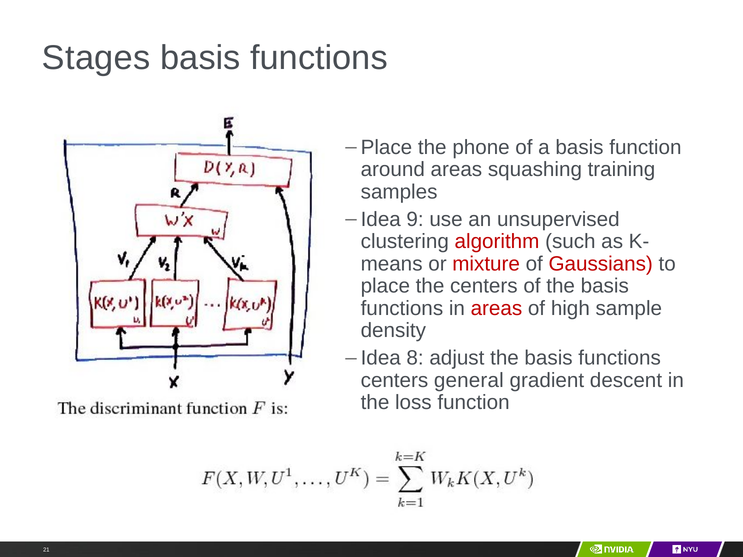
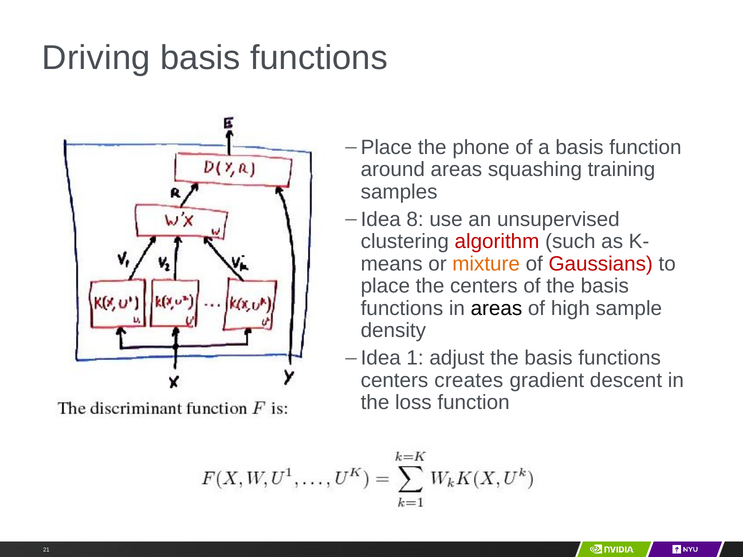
Stages: Stages -> Driving
9: 9 -> 8
mixture colour: red -> orange
areas at (496, 308) colour: red -> black
8: 8 -> 1
general: general -> creates
